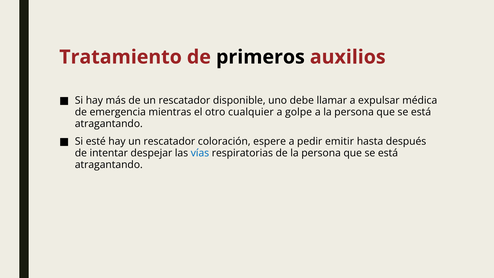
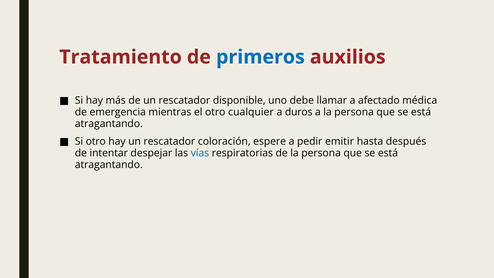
primeros colour: black -> blue
expulsar: expulsar -> afectado
golpe: golpe -> duros
Si esté: esté -> otro
